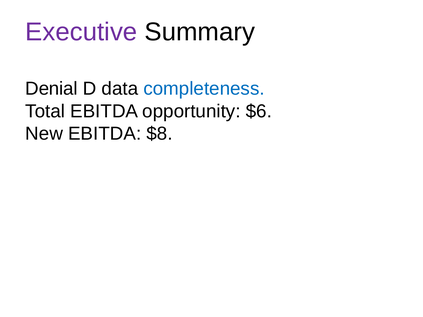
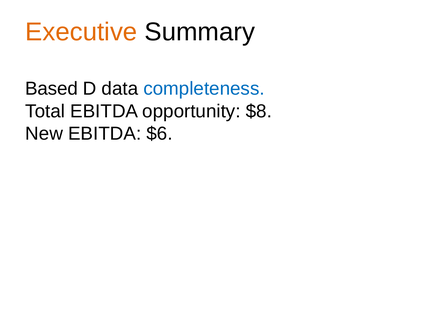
Executive colour: purple -> orange
Denial: Denial -> Based
$6: $6 -> $8
$8: $8 -> $6
